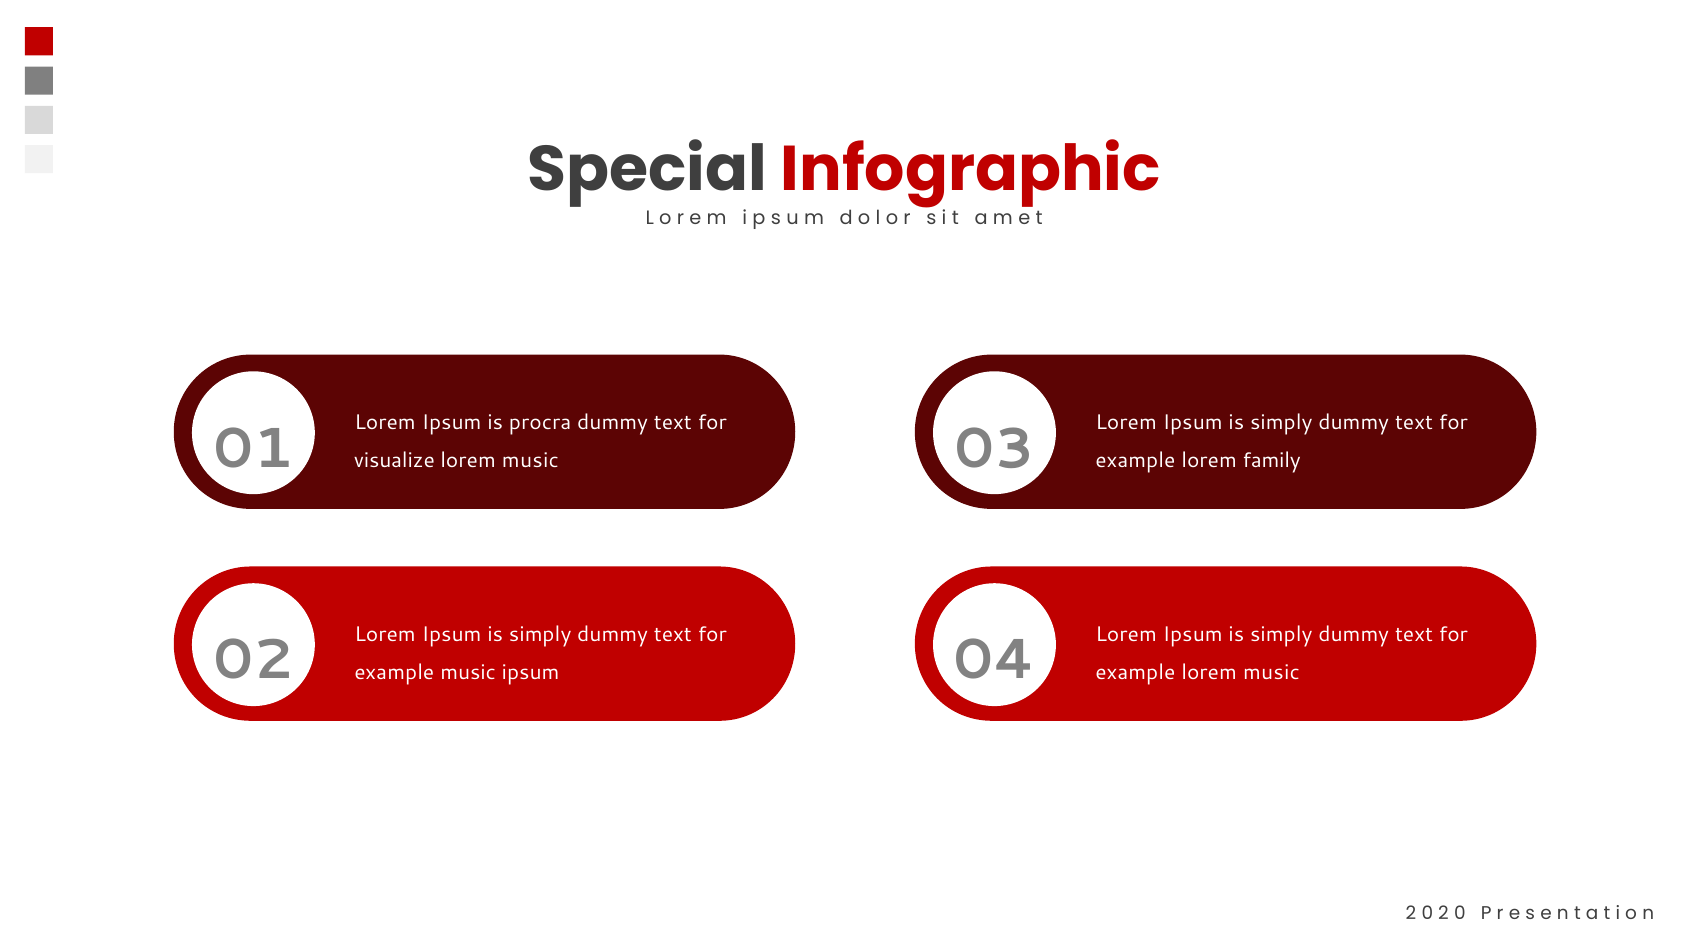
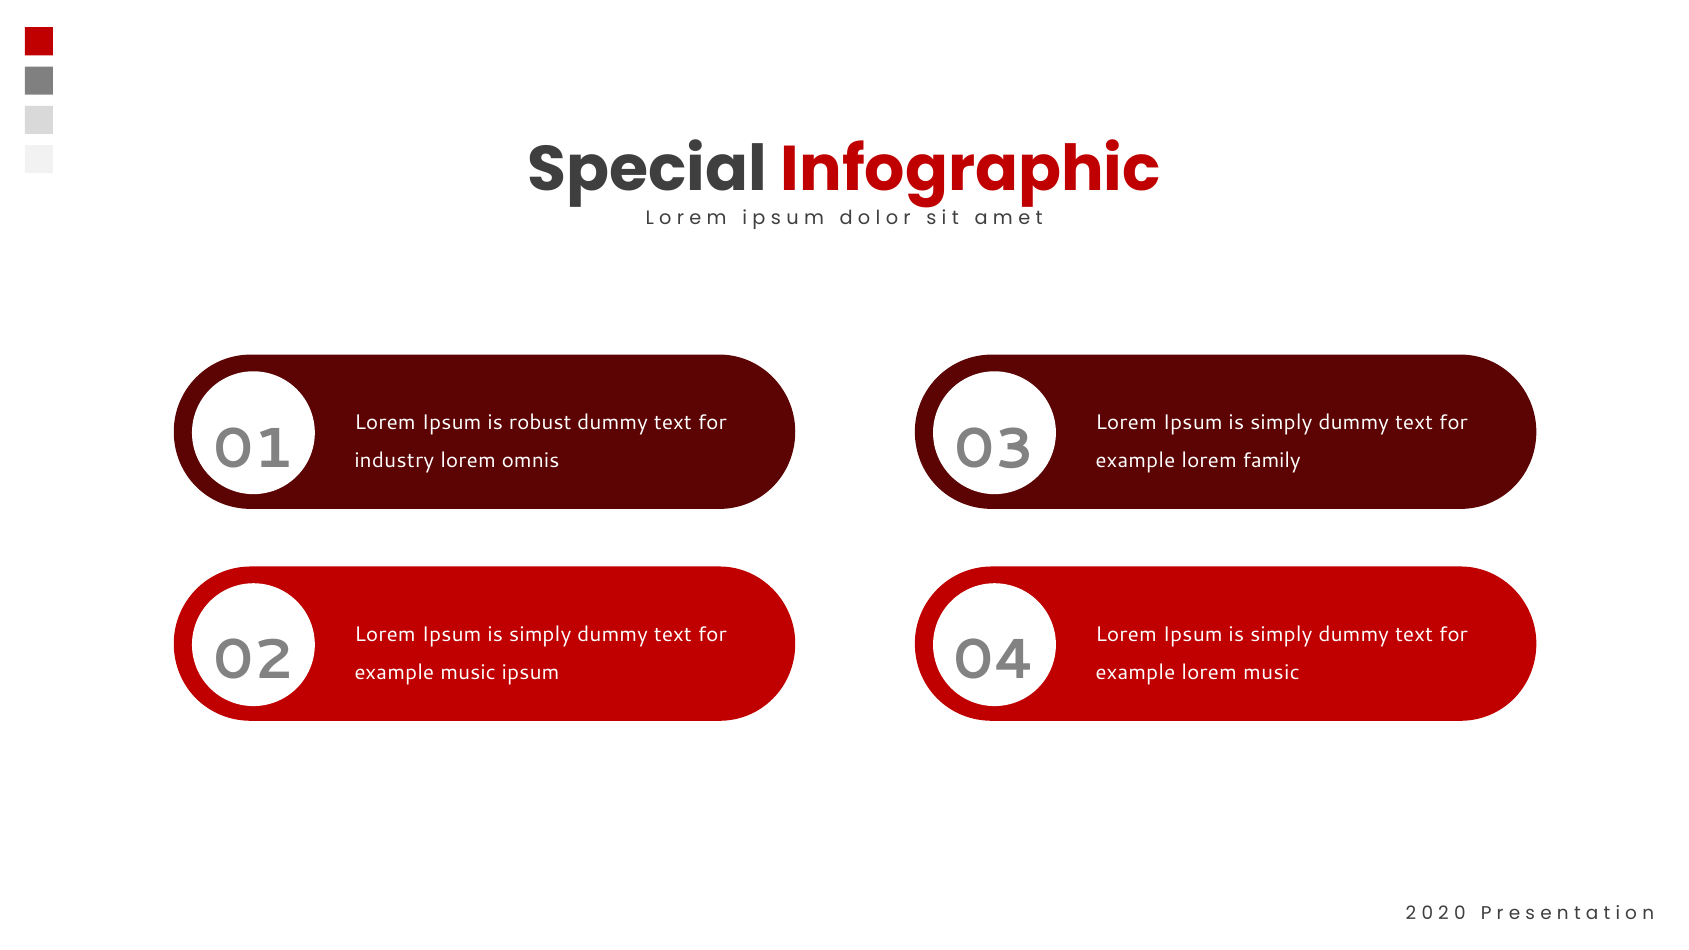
procra: procra -> robust
visualize: visualize -> industry
music at (530, 461): music -> omnis
